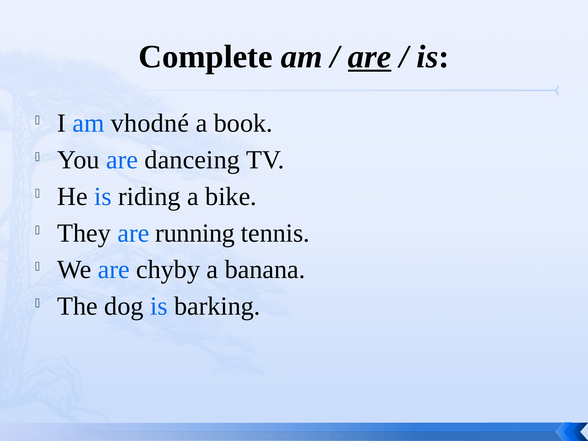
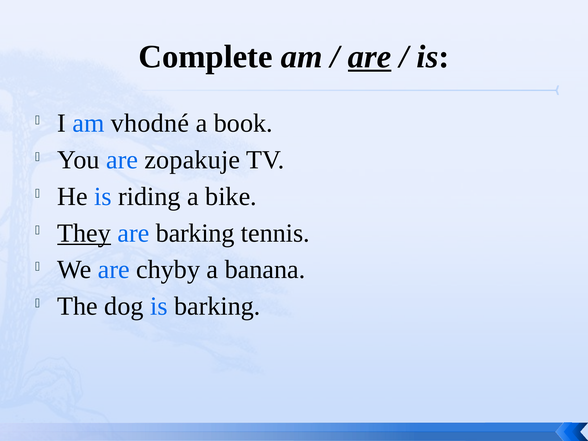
danceing: danceing -> zopakuje
They underline: none -> present
are running: running -> barking
